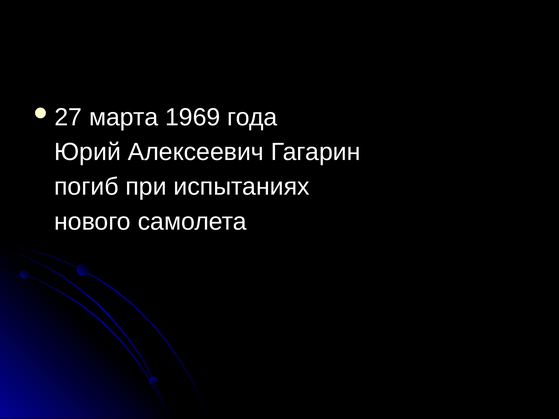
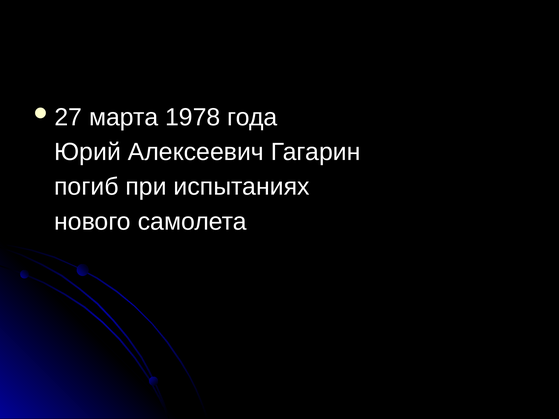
1969: 1969 -> 1978
